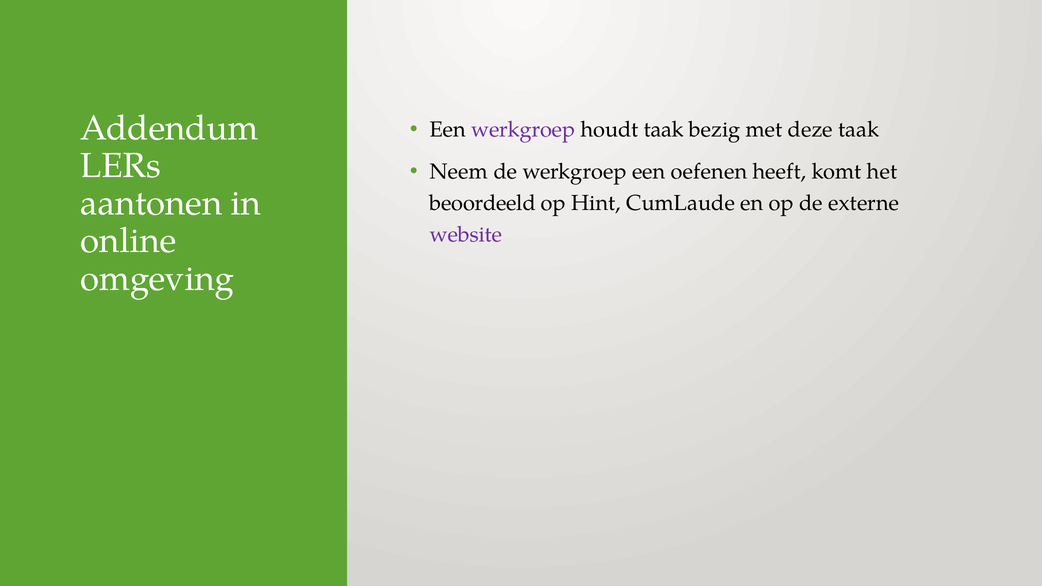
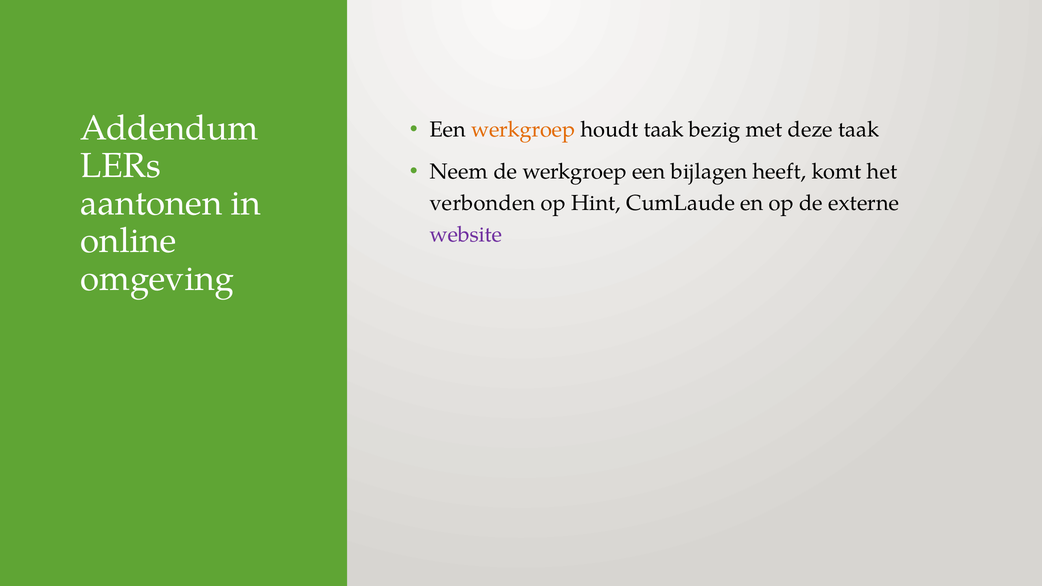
werkgroep at (523, 130) colour: purple -> orange
oefenen: oefenen -> bijlagen
beoordeeld: beoordeeld -> verbonden
